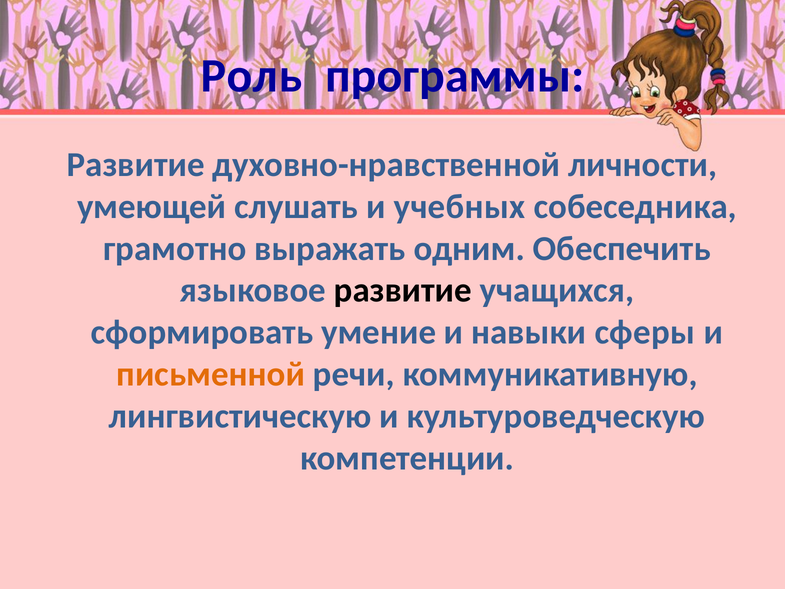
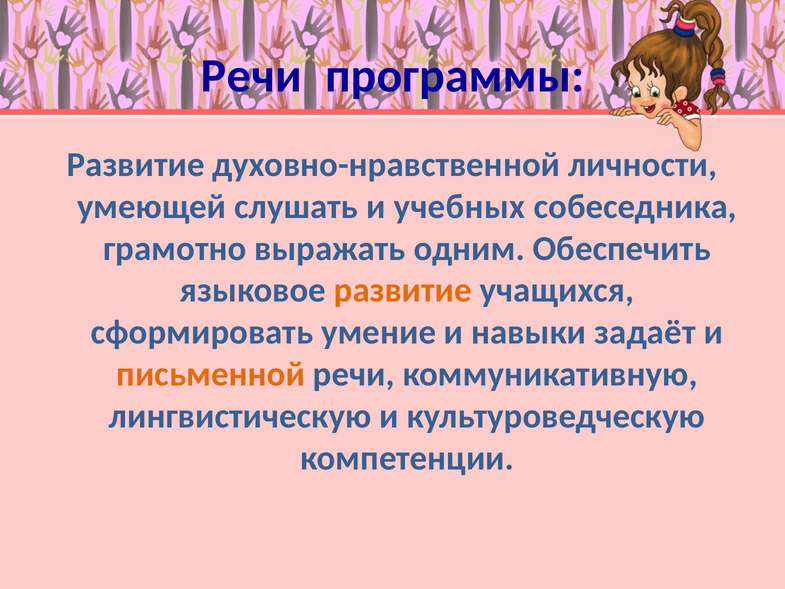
Роль at (252, 76): Роль -> Речи
развитие at (403, 290) colour: black -> orange
сферы: сферы -> задаёт
